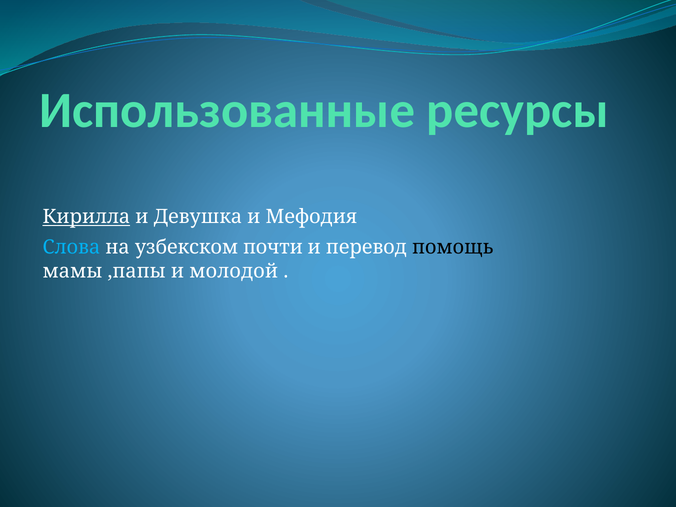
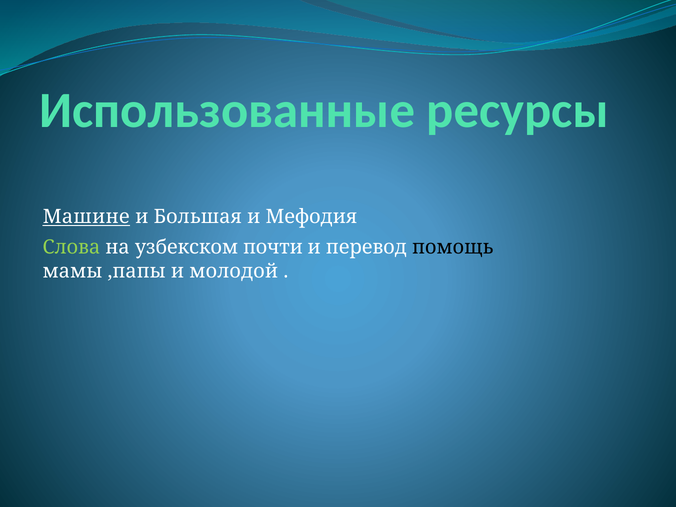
Кирилла: Кирилла -> Машине
Девушка: Девушка -> Большая
Слова colour: light blue -> light green
